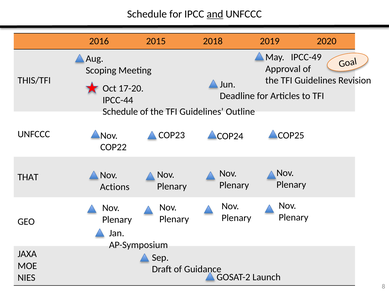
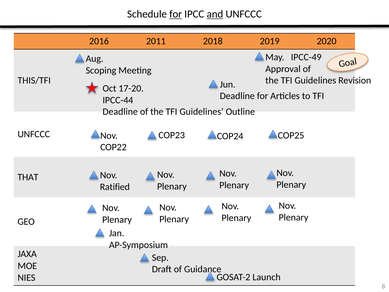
for at (176, 14) underline: none -> present
2015: 2015 -> 2011
Schedule at (120, 112): Schedule -> Deadline
Actions: Actions -> Ratified
